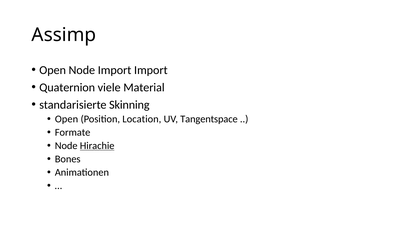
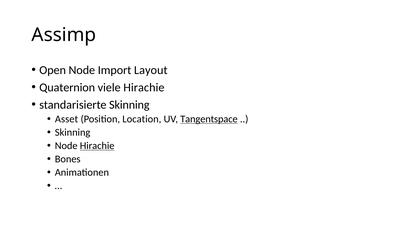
Import Import: Import -> Layout
viele Material: Material -> Hirachie
Open at (67, 119): Open -> Asset
Tangentspace underline: none -> present
Formate at (73, 132): Formate -> Skinning
